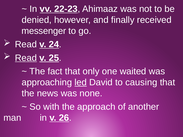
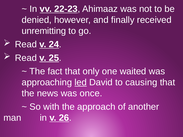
messenger: messenger -> unremitting
Read at (26, 58) underline: present -> none
none: none -> once
